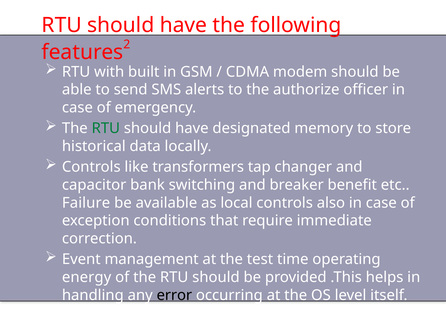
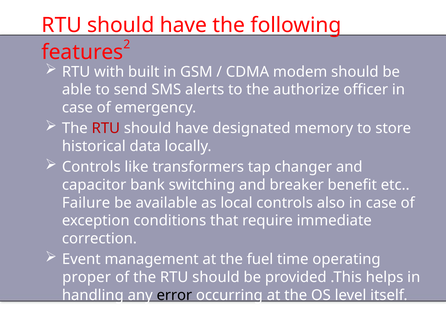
RTU at (106, 128) colour: green -> red
test: test -> fuel
energy: energy -> proper
